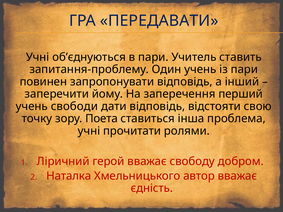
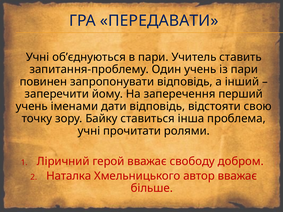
свободи: свободи -> іменами
Поета: Поета -> Байку
єднiсть: єднiсть -> більше
